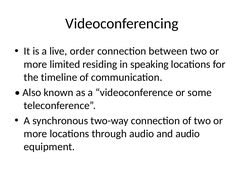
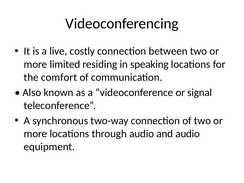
order: order -> costly
timeline: timeline -> comfort
some: some -> signal
